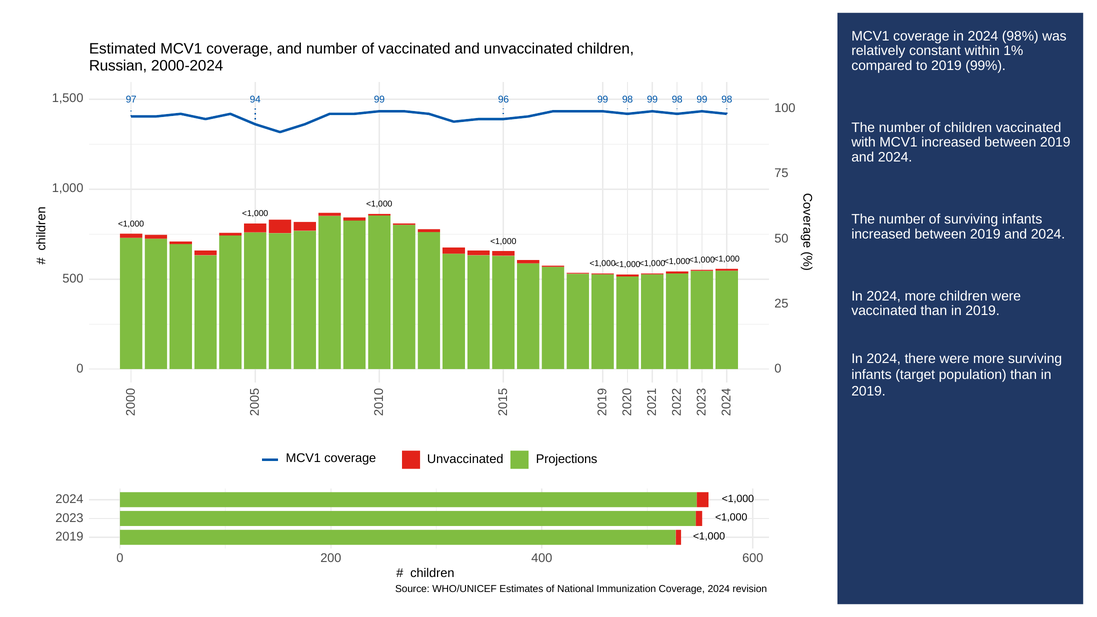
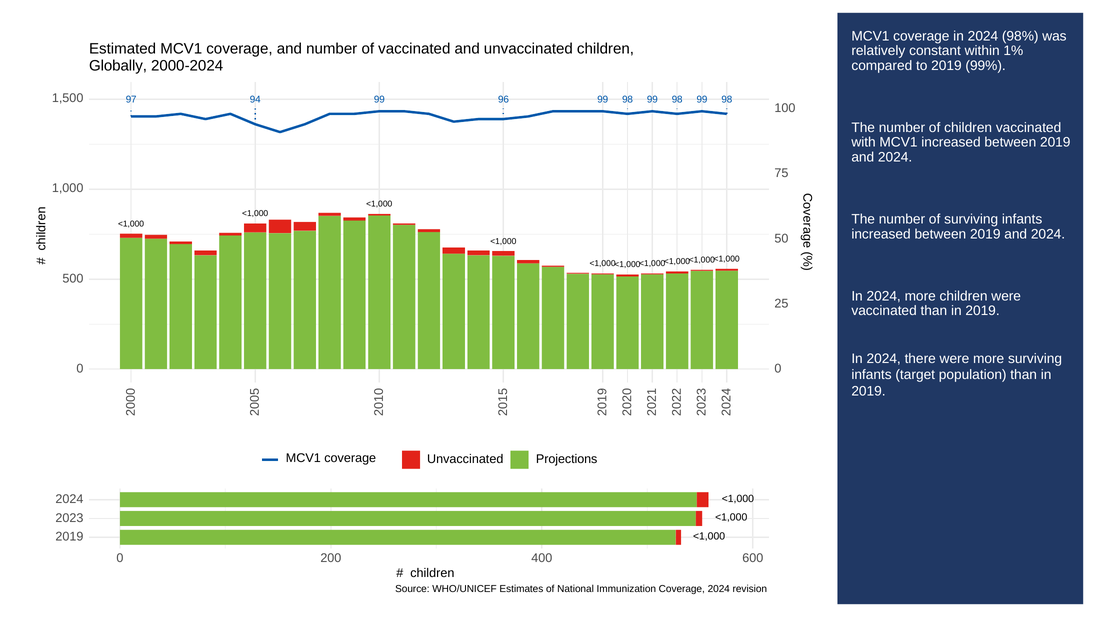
Russian: Russian -> Globally
